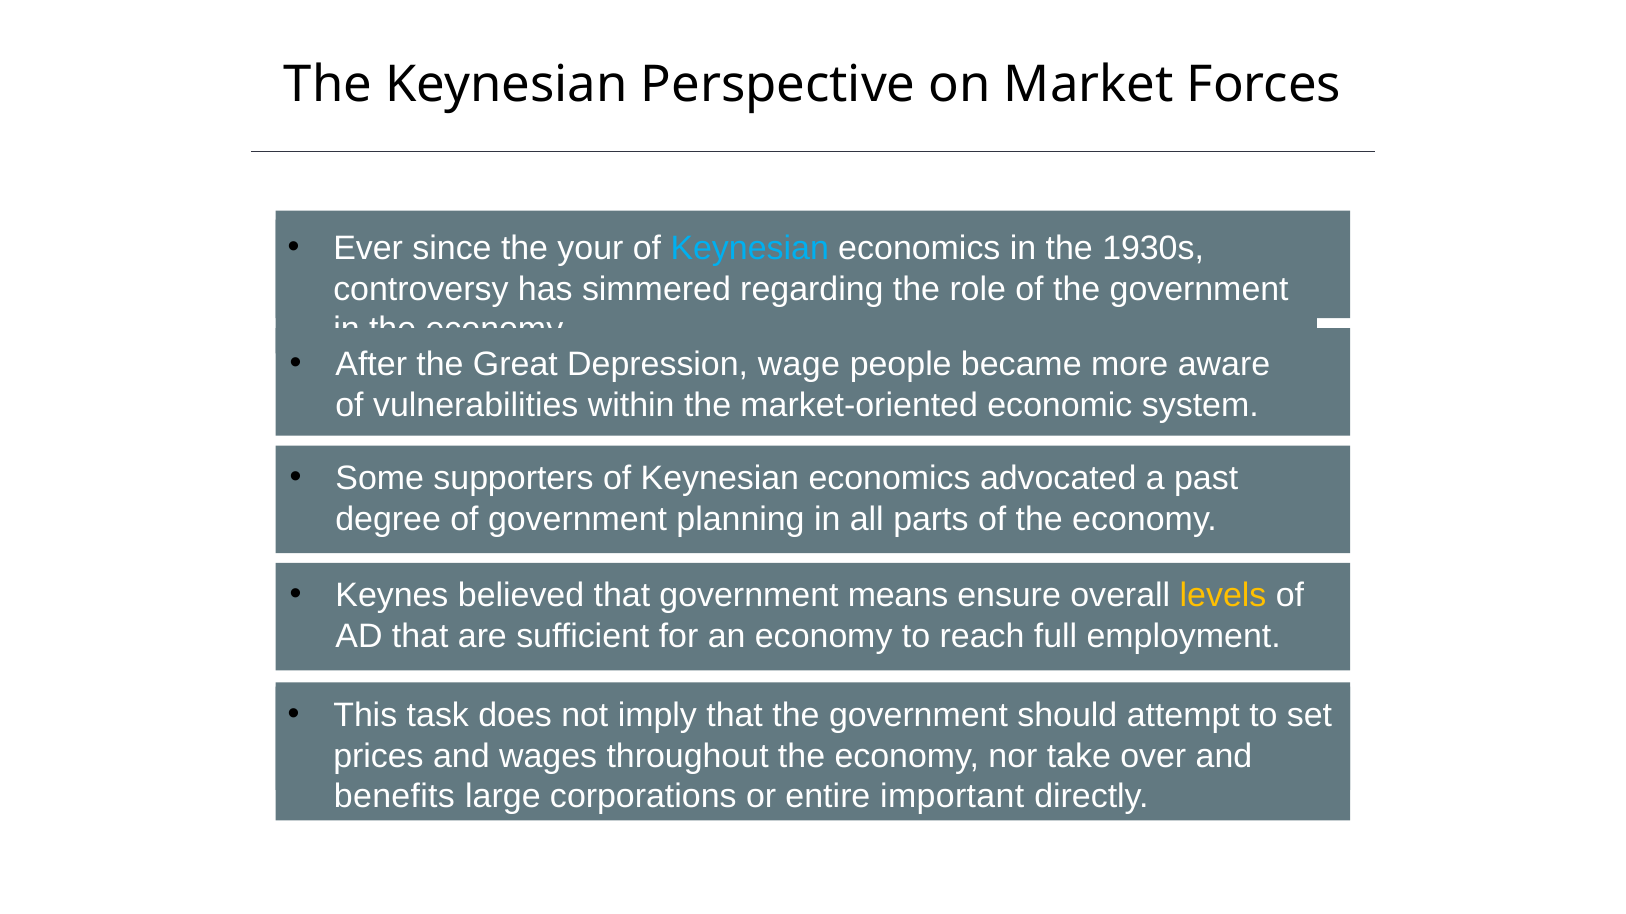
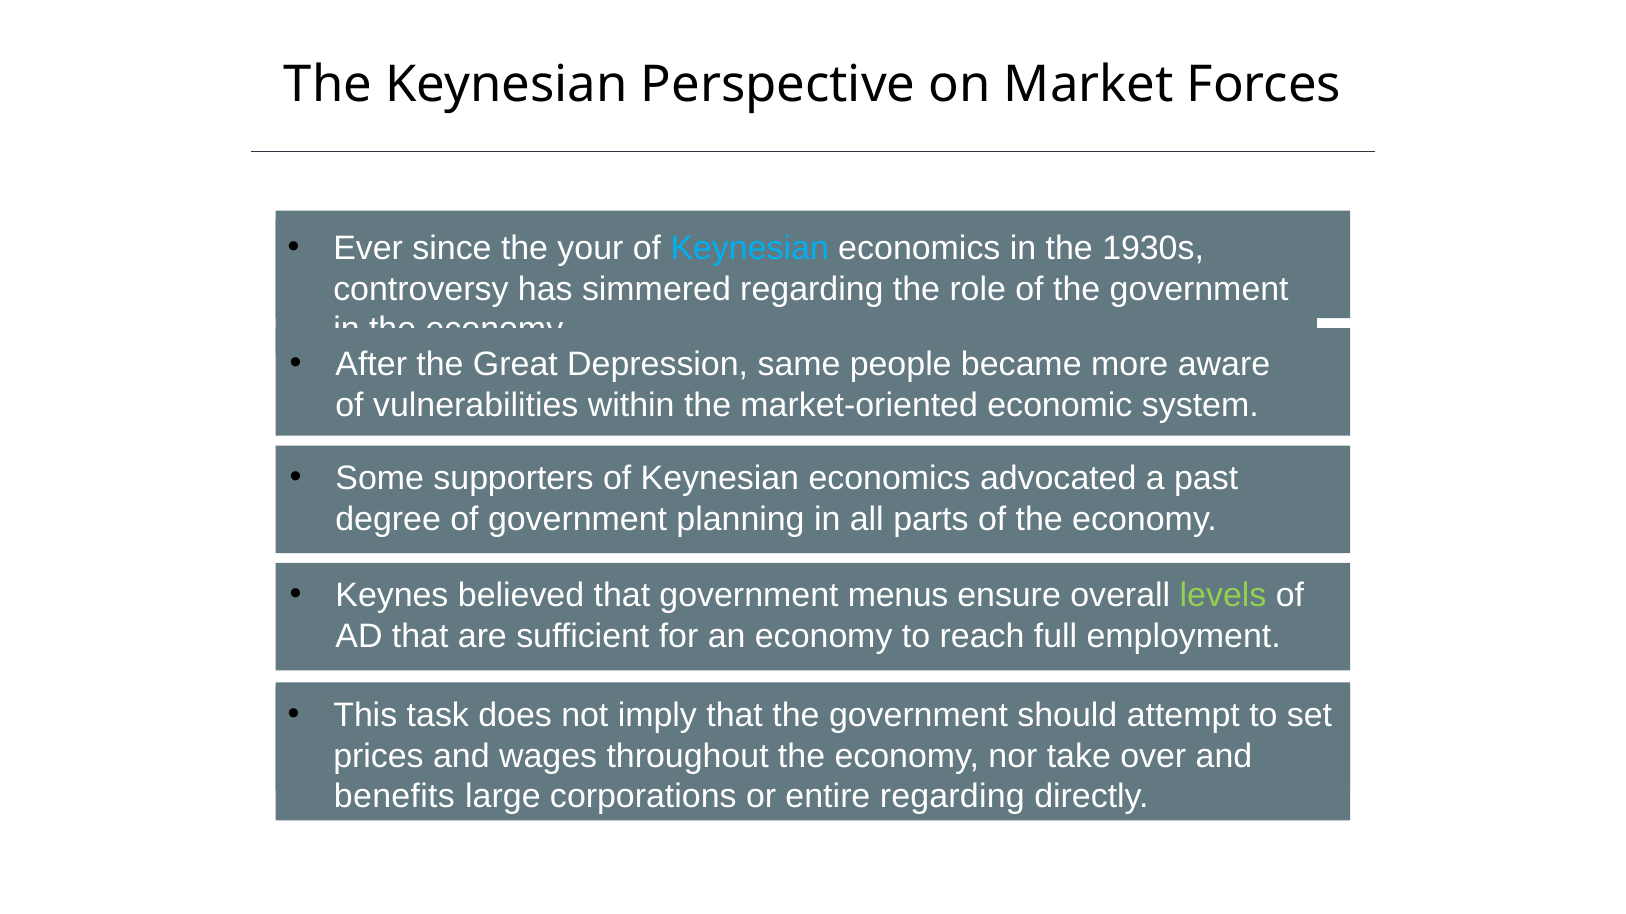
wage: wage -> same
means: means -> menus
levels colour: yellow -> light green
entire important: important -> regarding
